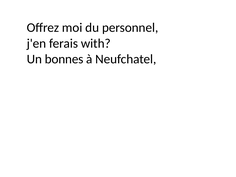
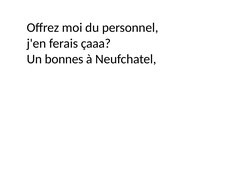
with: with -> çaaa
